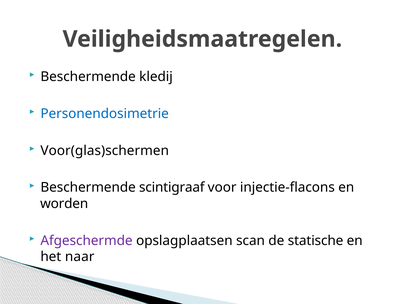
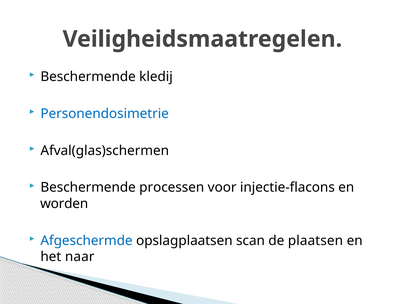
Voor(glas)schermen: Voor(glas)schermen -> Afval(glas)schermen
scintigraaf: scintigraaf -> processen
Afgeschermde colour: purple -> blue
statische: statische -> plaatsen
